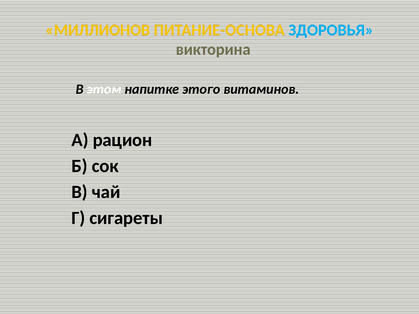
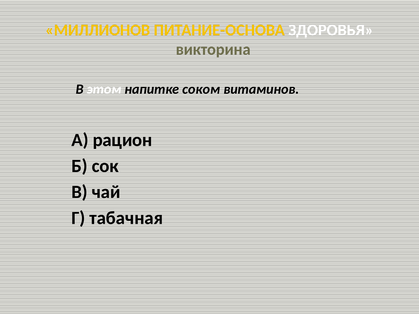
ЗДОРОВЬЯ colour: light blue -> white
этого: этого -> соком
сигареты: сигареты -> табачная
